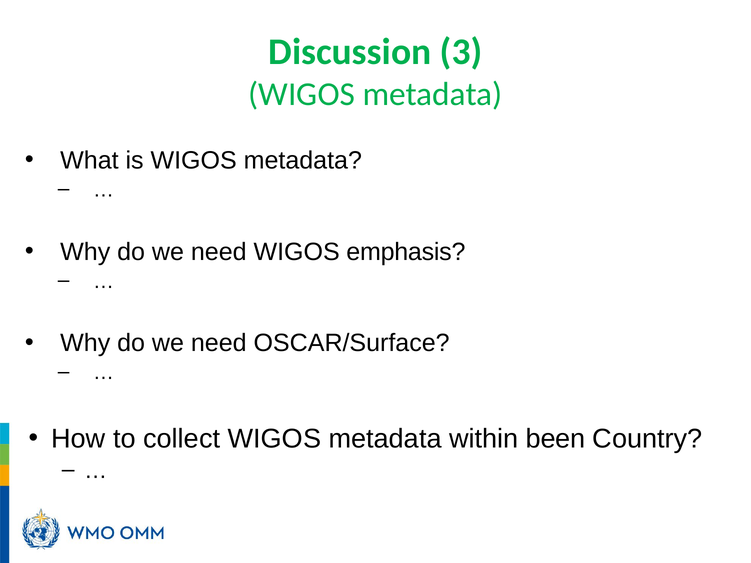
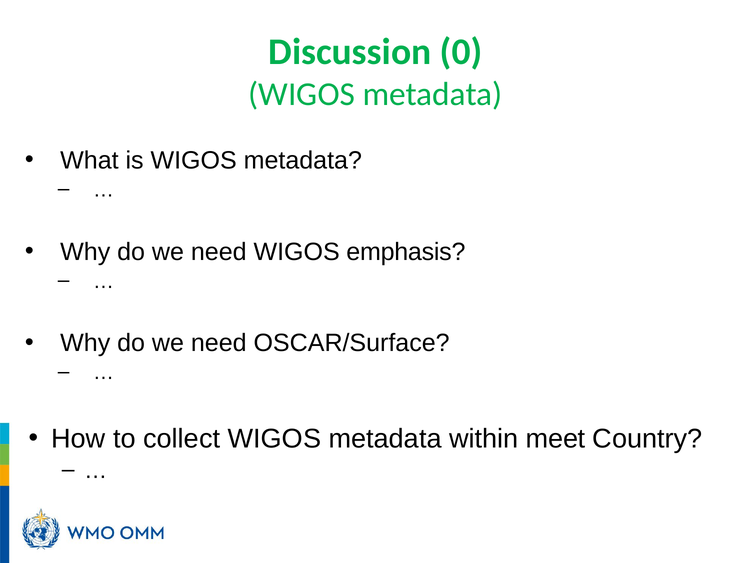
3: 3 -> 0
been: been -> meet
